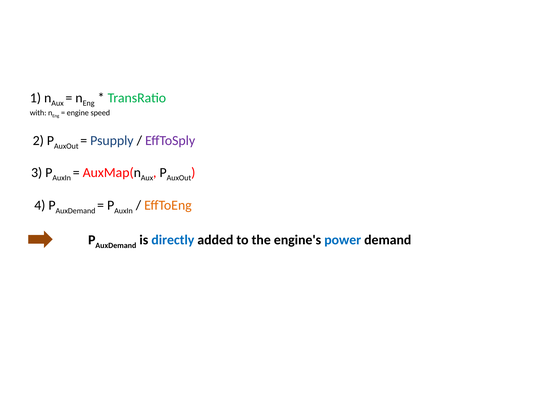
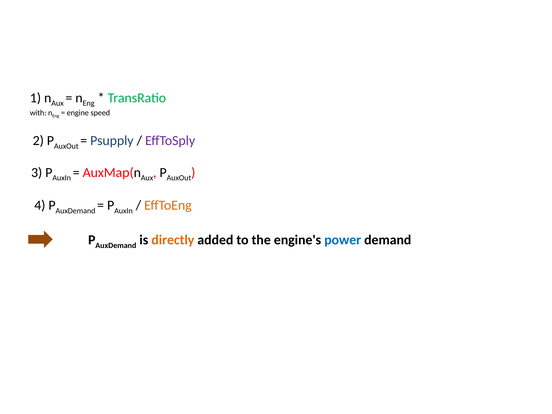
directly colour: blue -> orange
